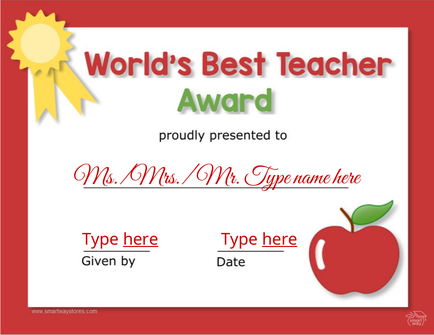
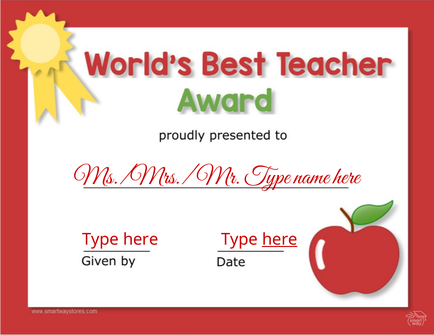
here at (141, 240) underline: present -> none
